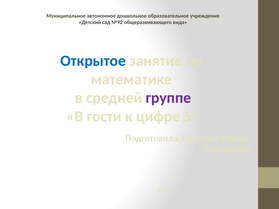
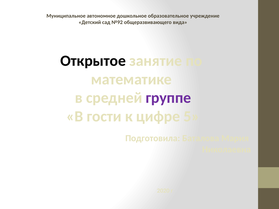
Открытое colour: blue -> black
